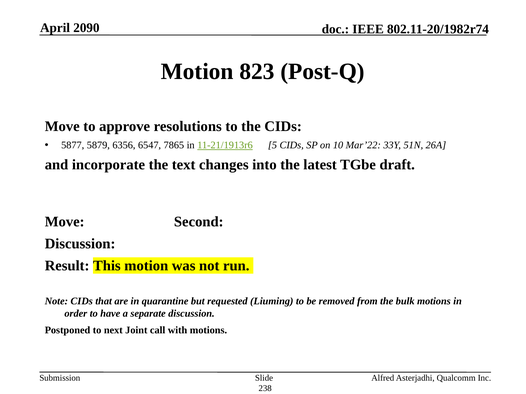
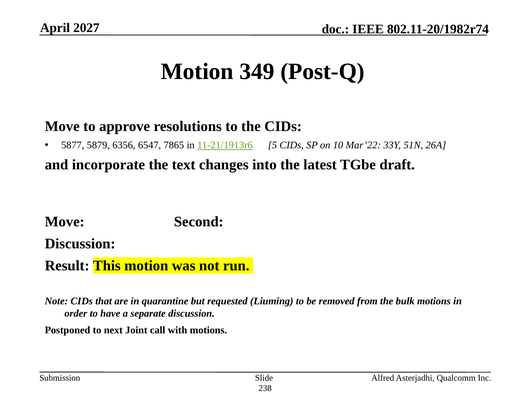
2090: 2090 -> 2027
823: 823 -> 349
